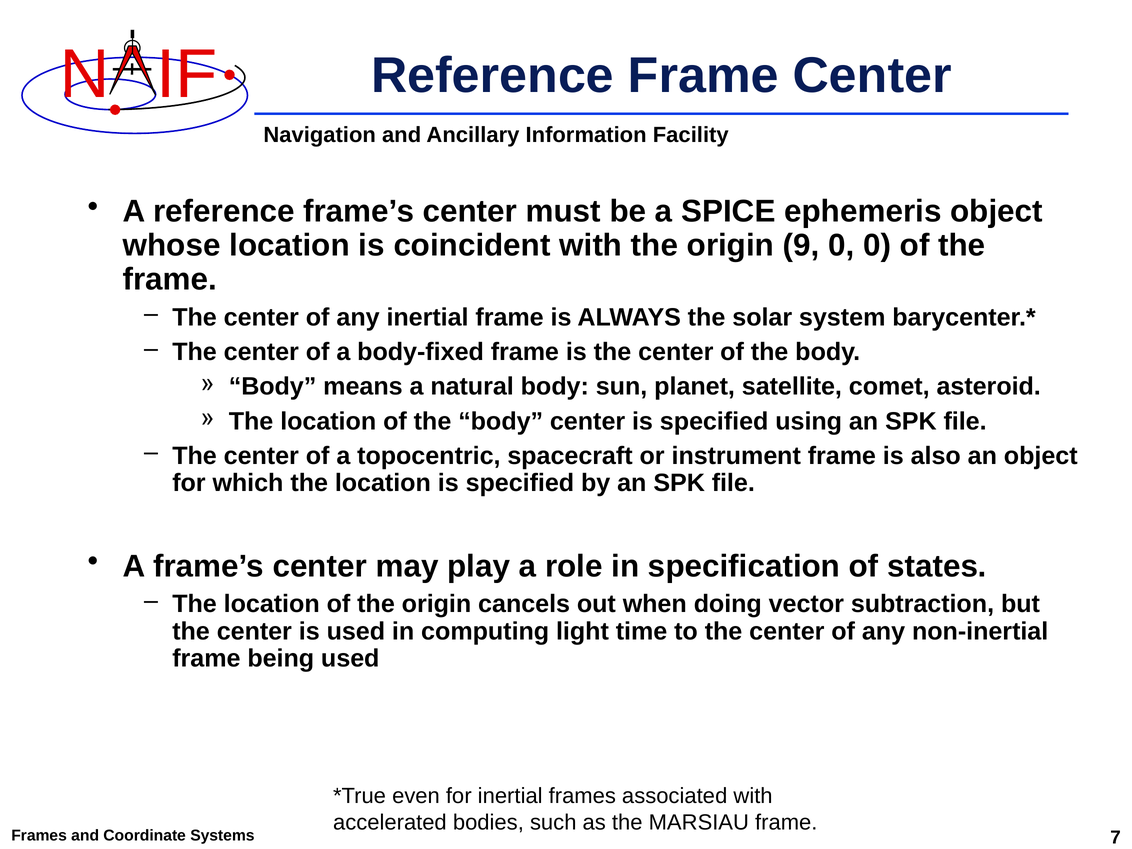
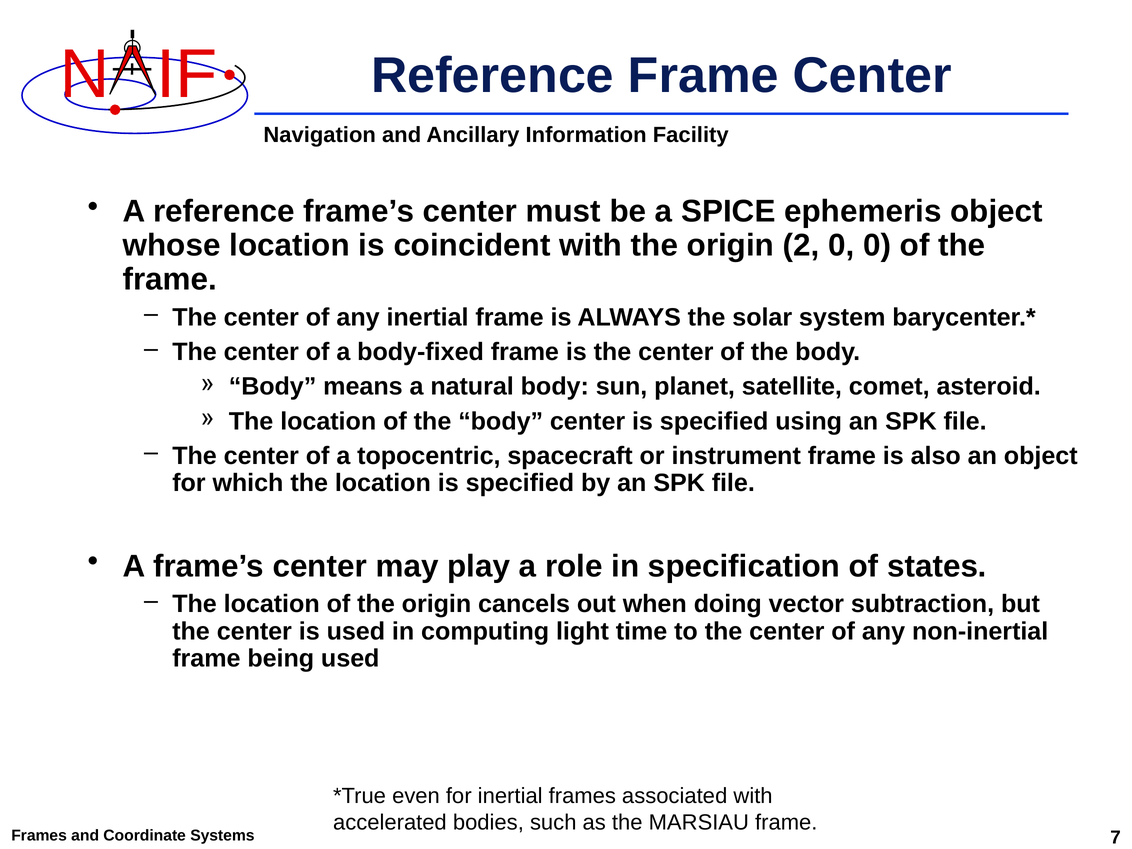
9: 9 -> 2
